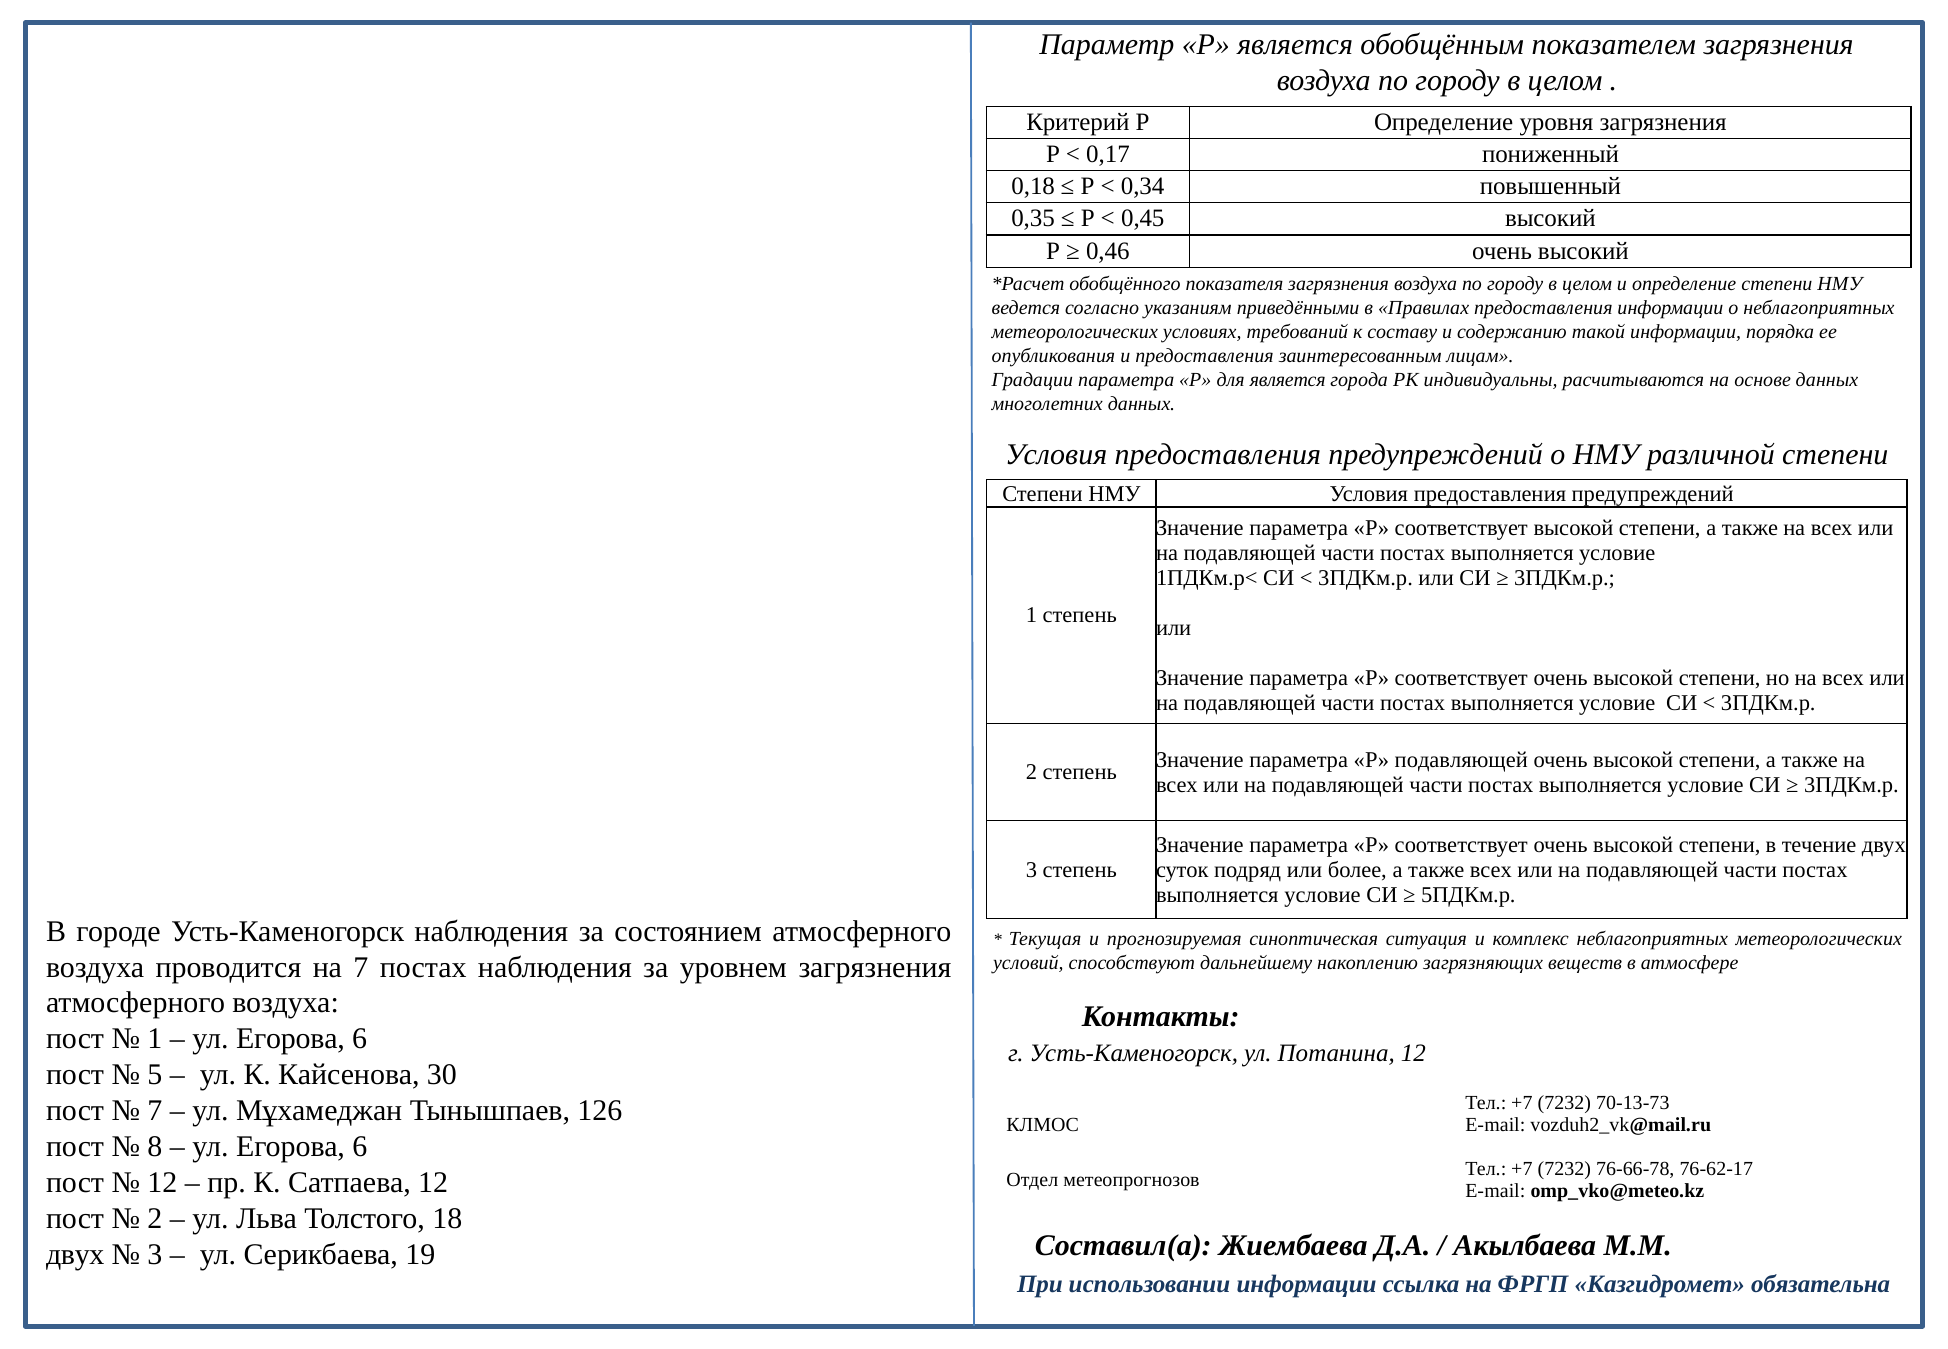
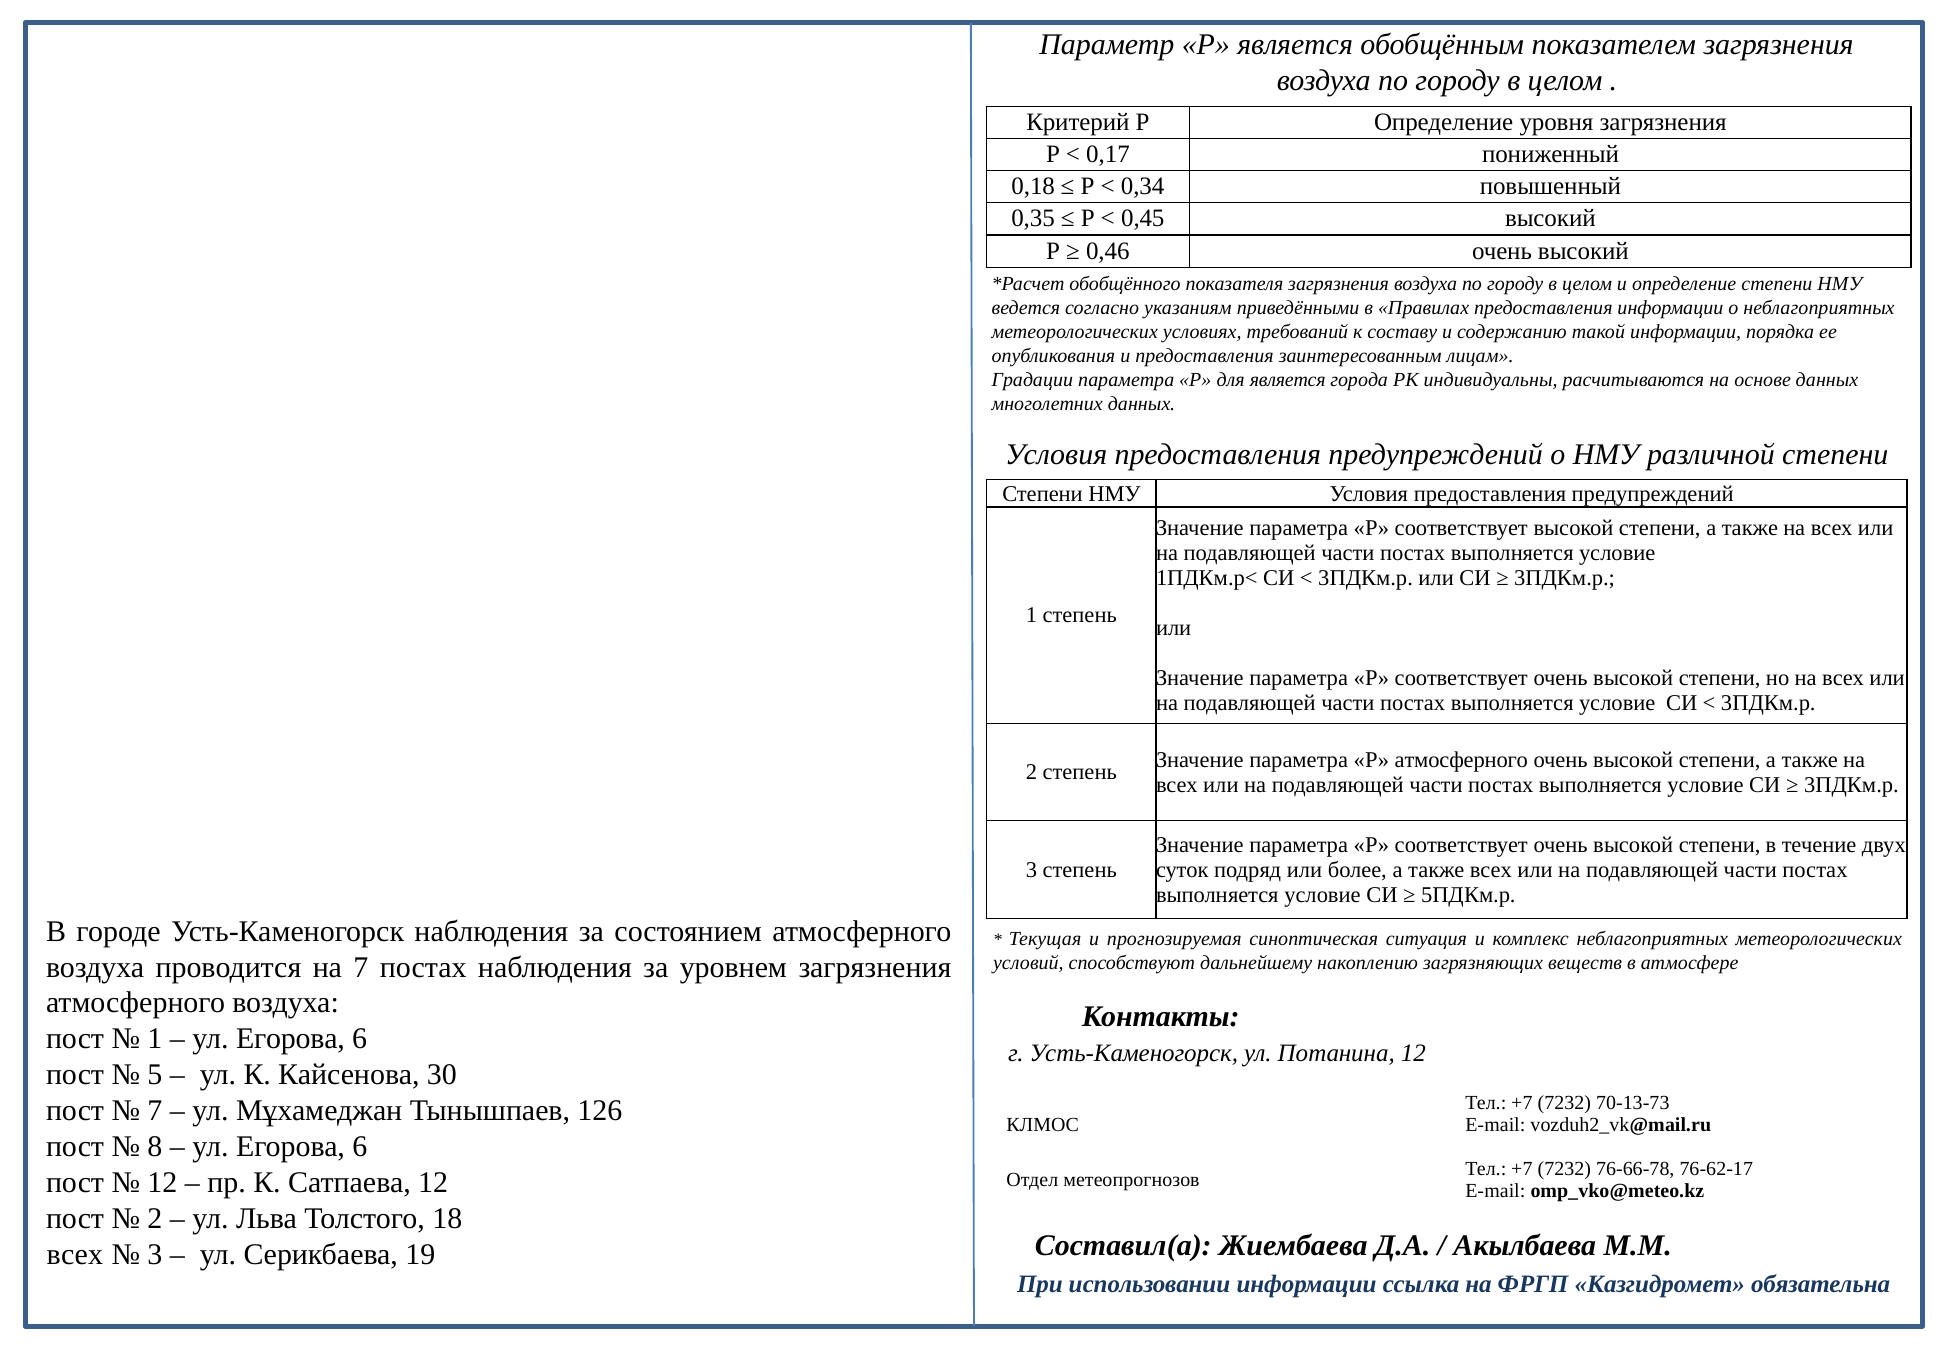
Р подавляющей: подавляющей -> атмосферного
двух at (75, 1255): двух -> всех
